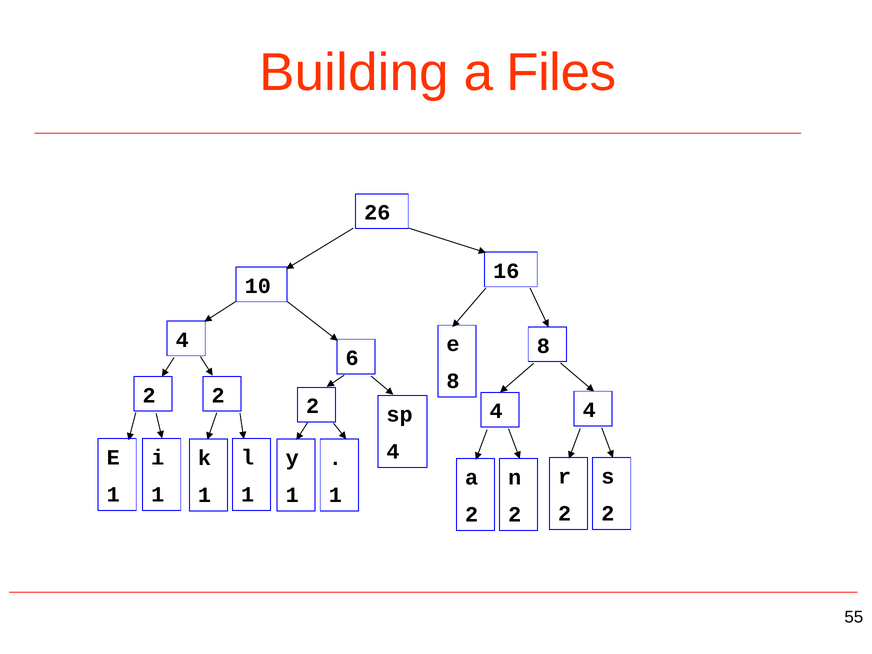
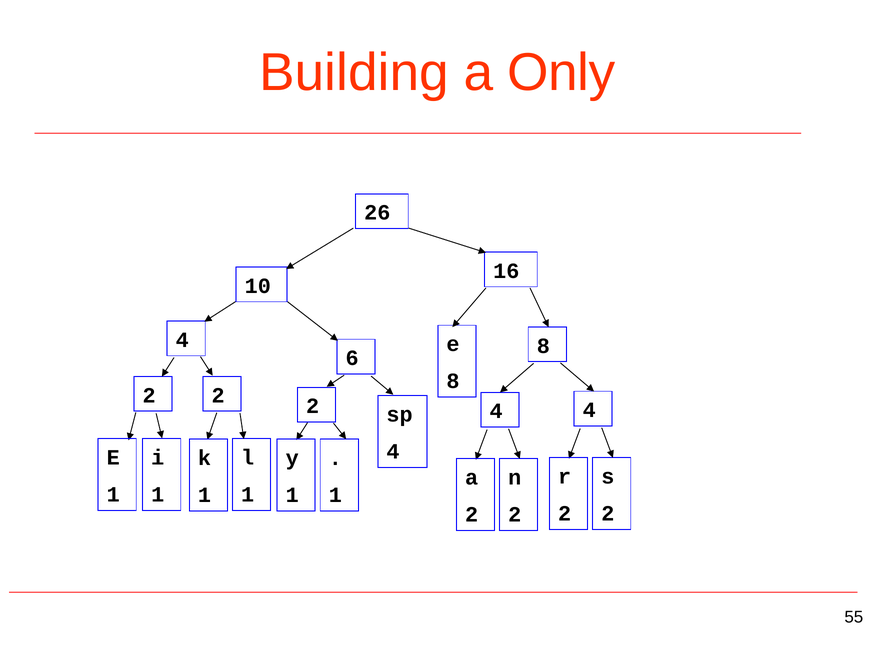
Files: Files -> Only
